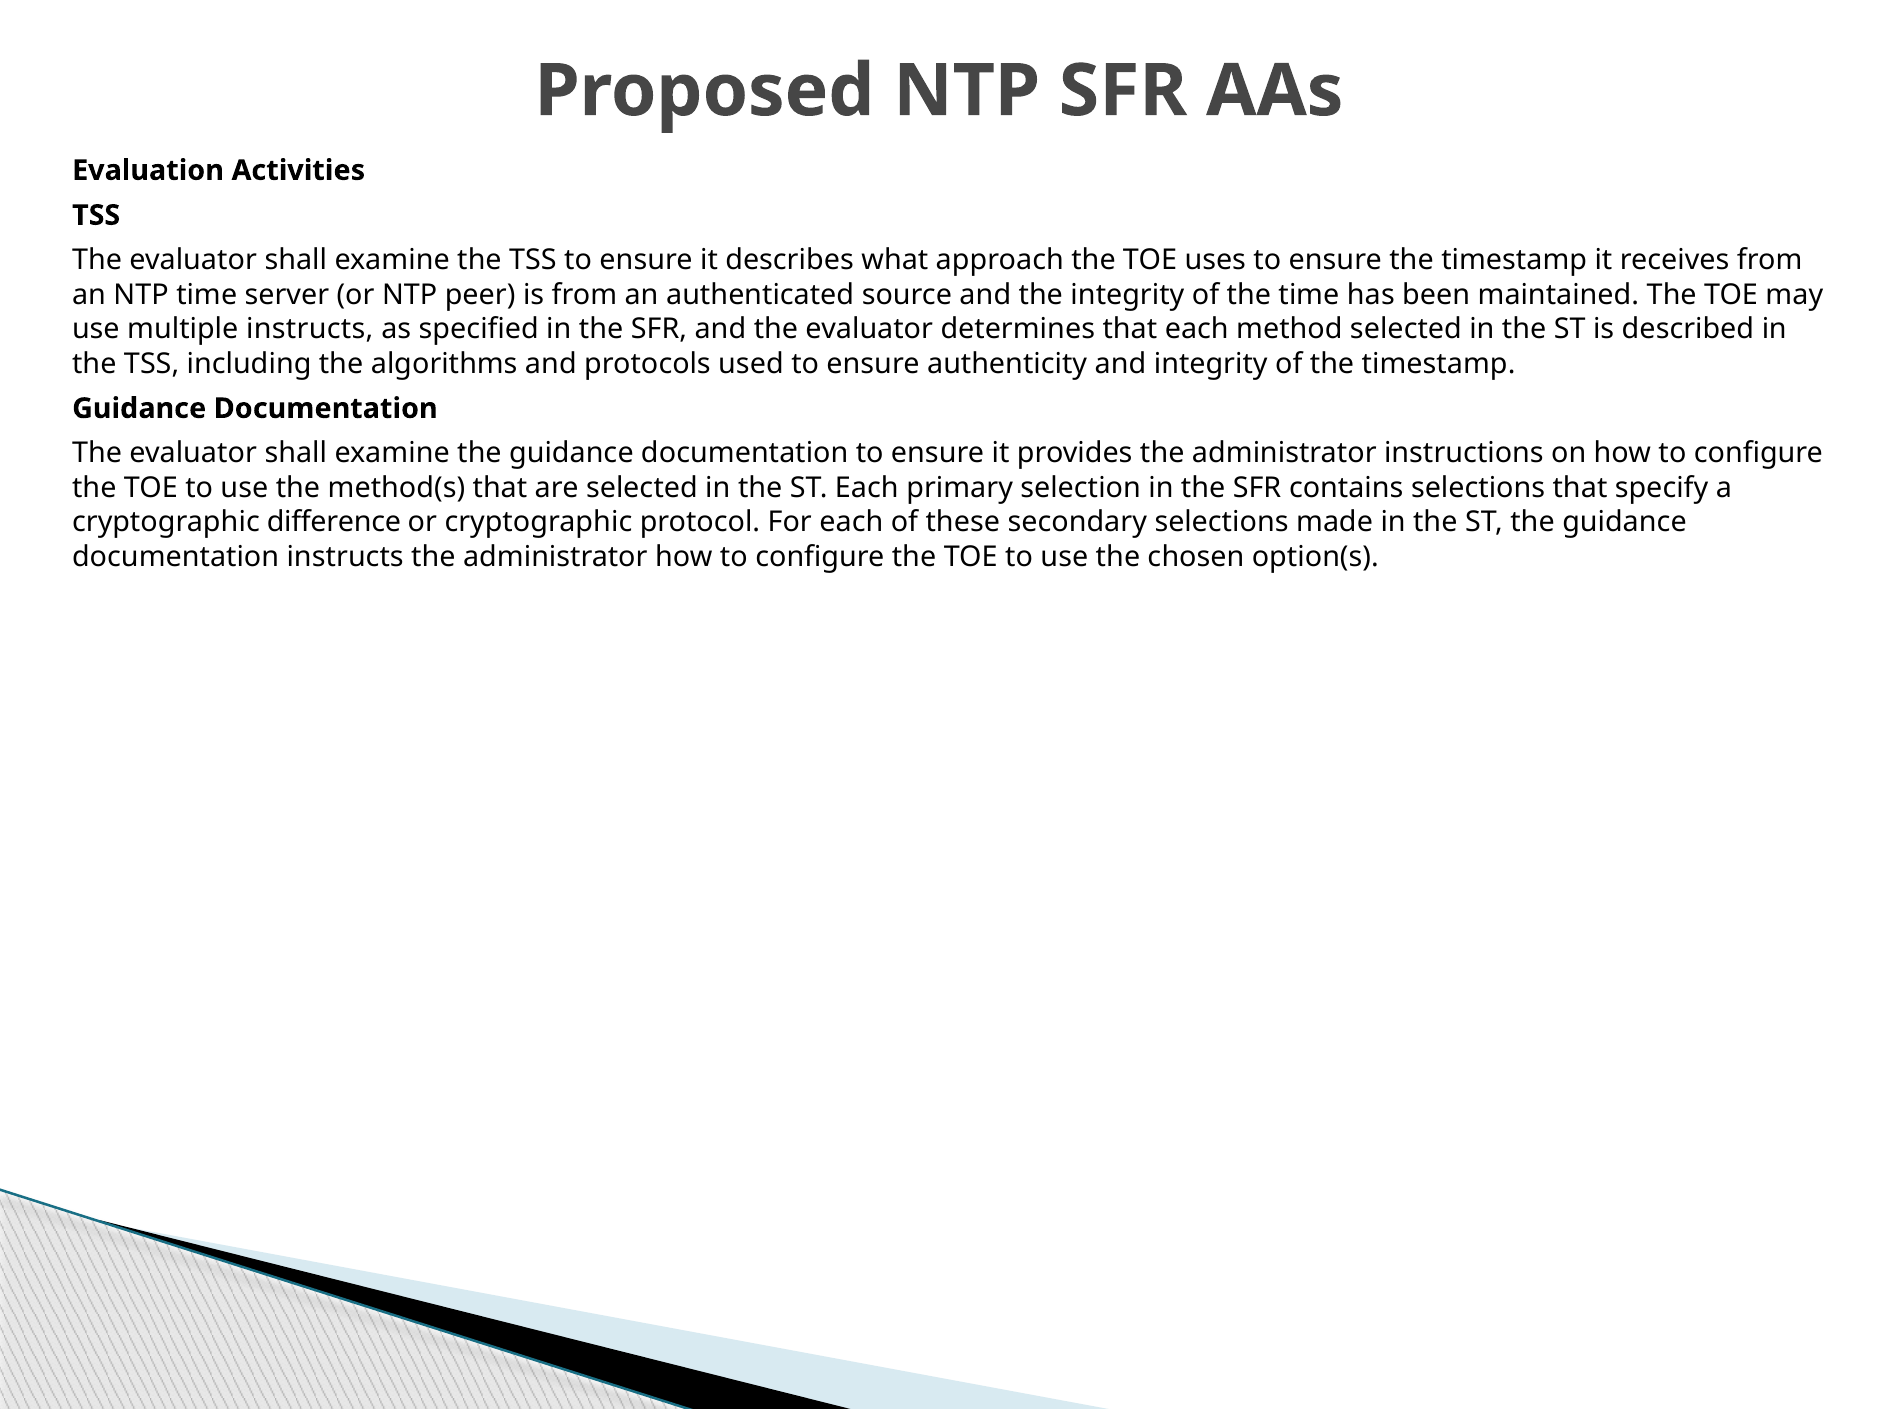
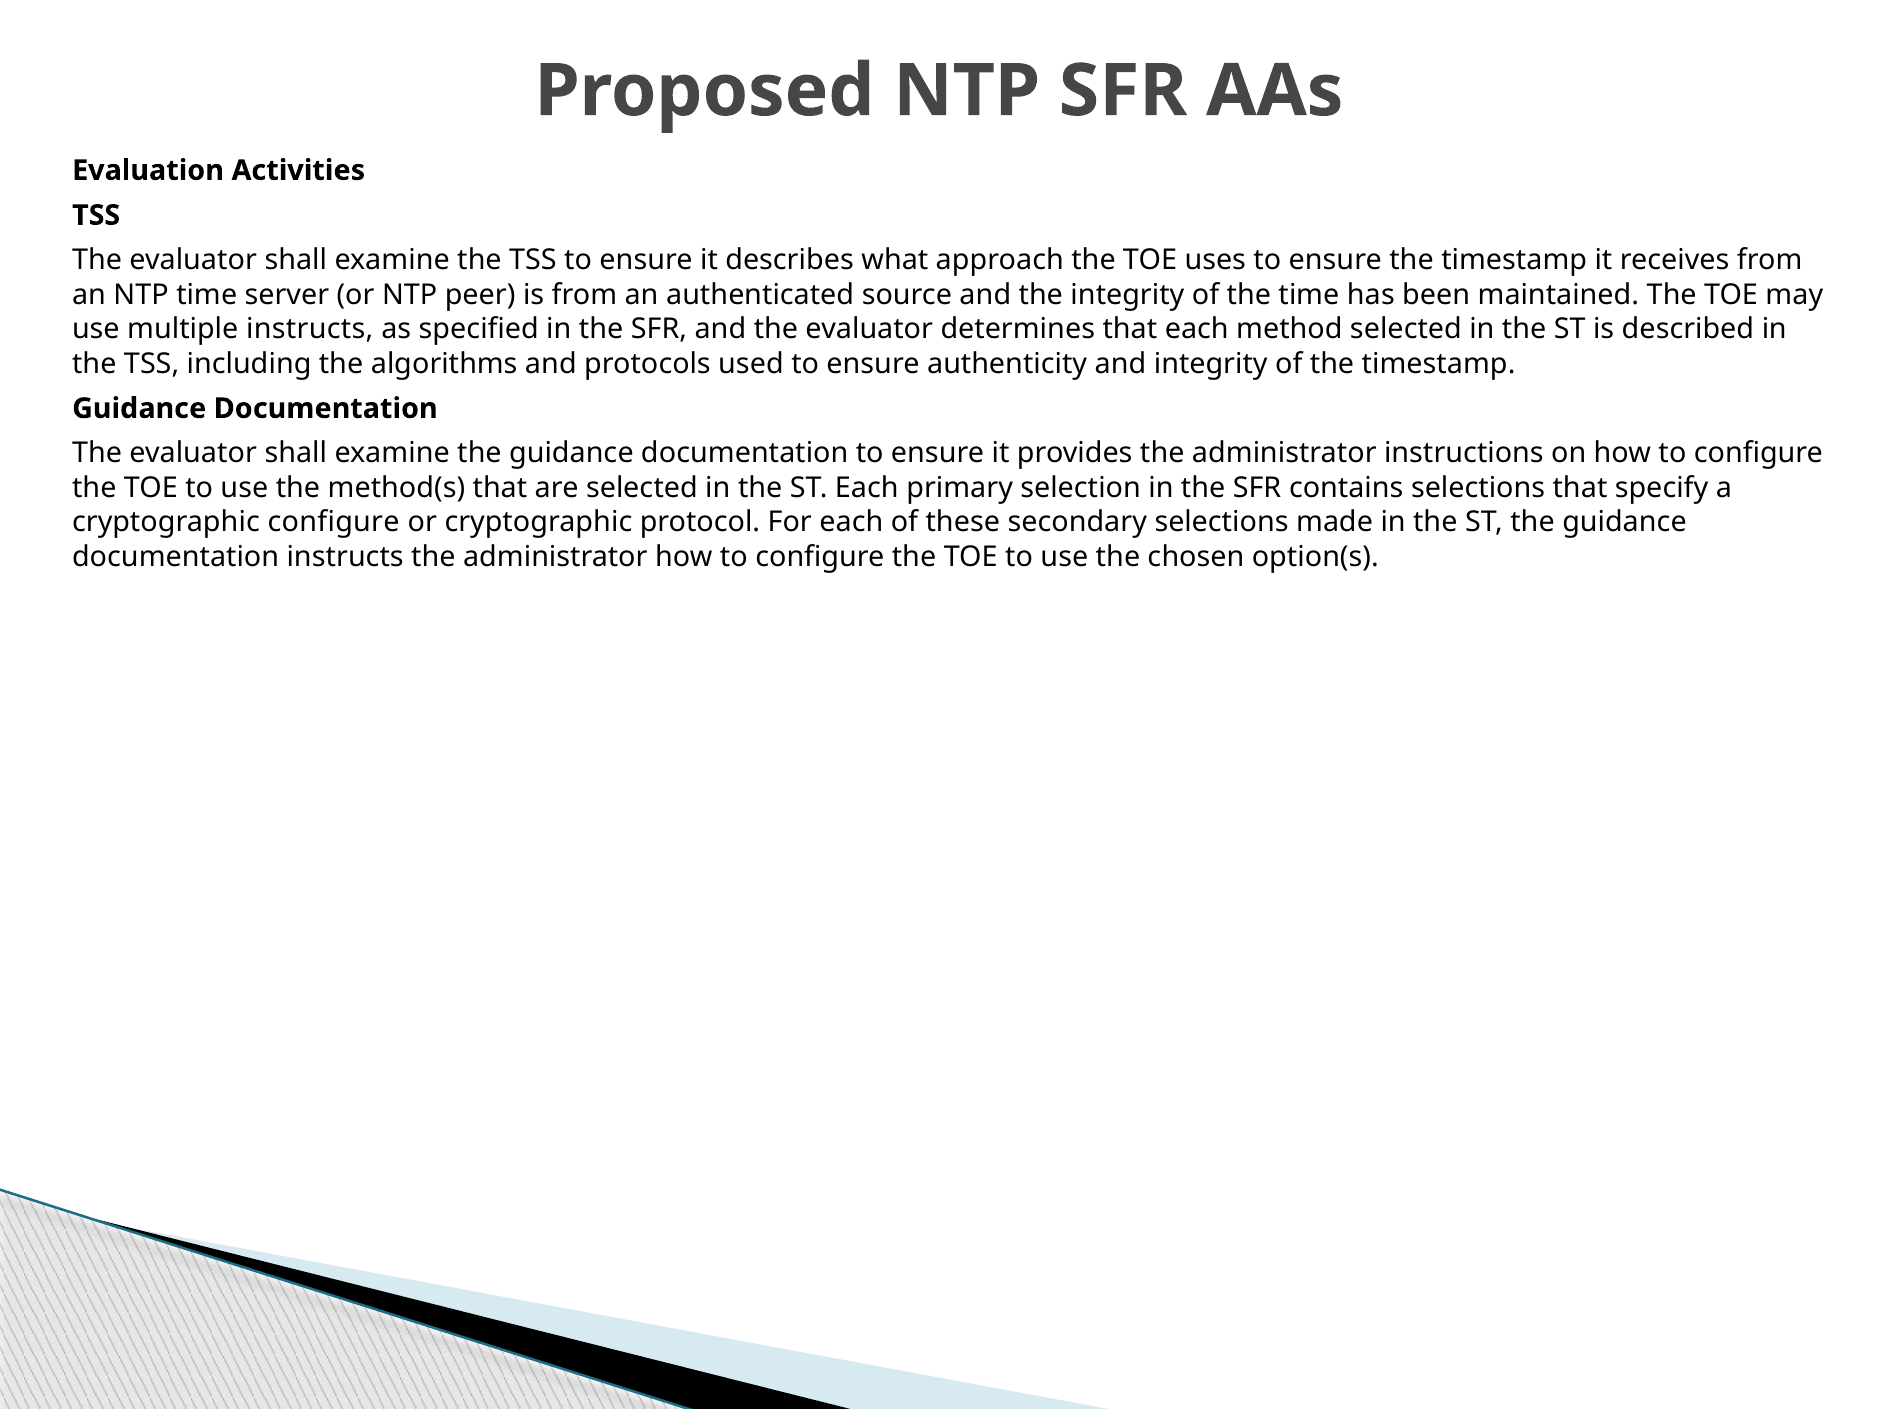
cryptographic difference: difference -> configure
